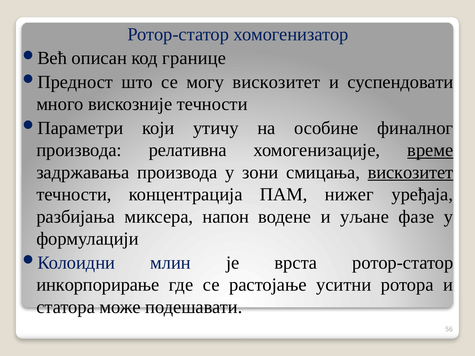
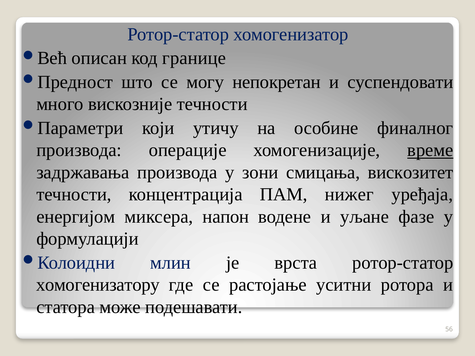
могу вискозитет: вискозитет -> непокретан
релативна: релативна -> операције
вискозитет at (411, 172) underline: present -> none
разбијања: разбијања -> енергијом
инкорпорирање: инкорпорирање -> хомогенизатору
